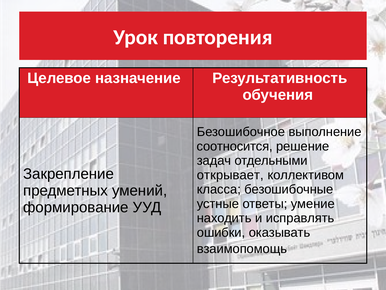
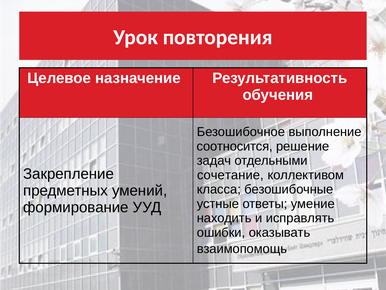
открывает: открывает -> сочетание
